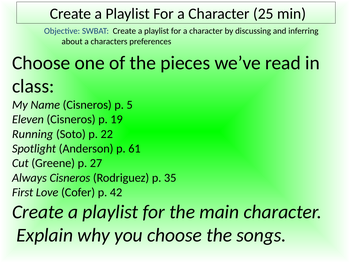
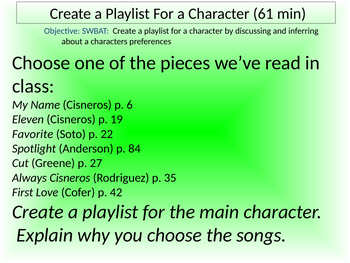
25: 25 -> 61
5: 5 -> 6
Running: Running -> Favorite
61: 61 -> 84
